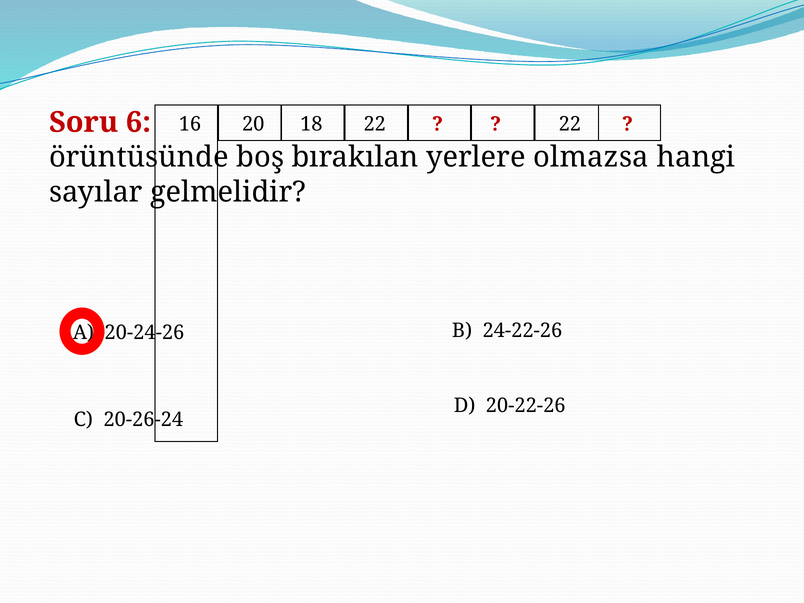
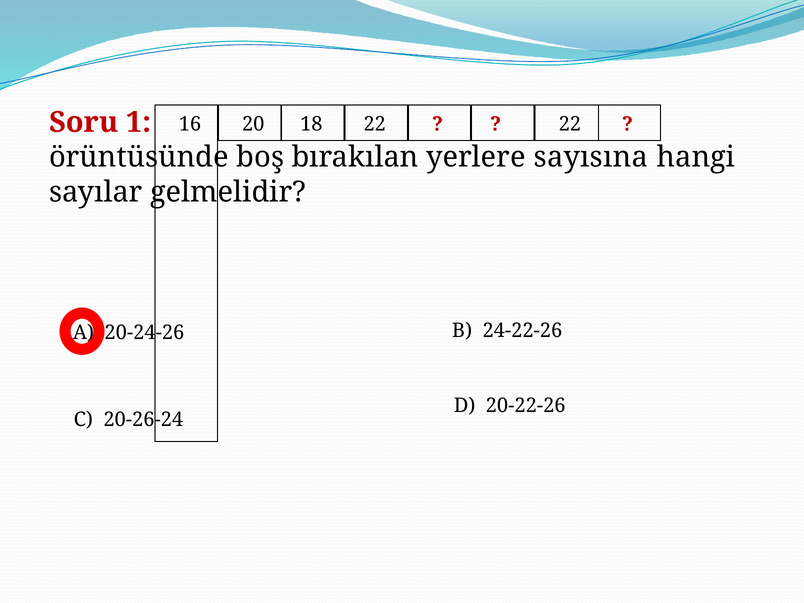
6: 6 -> 1
olmazsa: olmazsa -> sayısına
